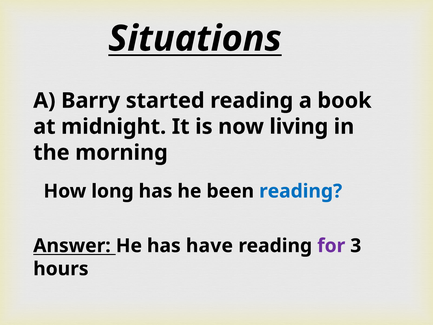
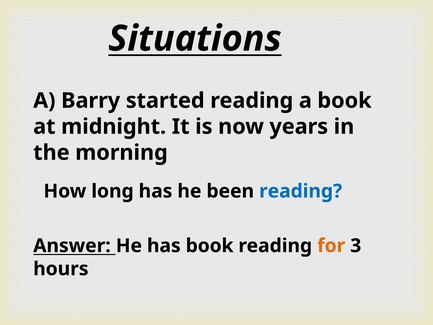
living: living -> years
has have: have -> book
for colour: purple -> orange
